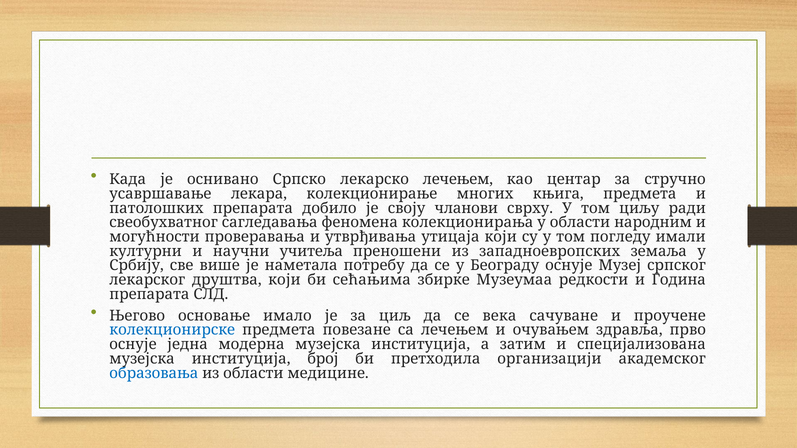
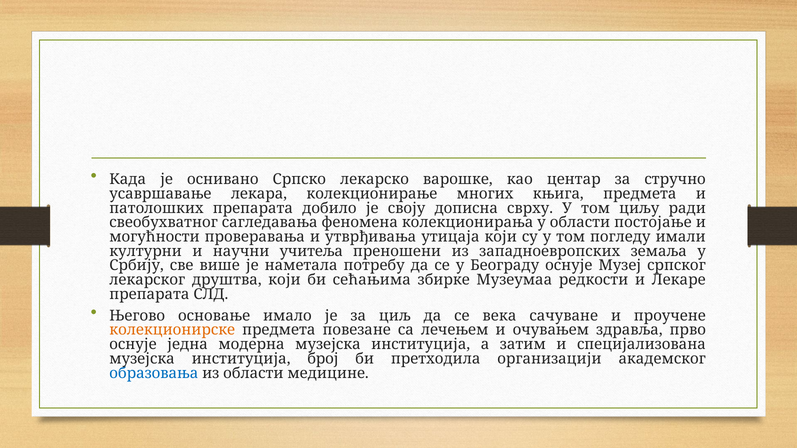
лекарско лечењем: лечењем -> варошке
чланови: чланови -> дописна
народним: народним -> постојање
Година: Година -> Лекаре
колекционирске colour: blue -> orange
